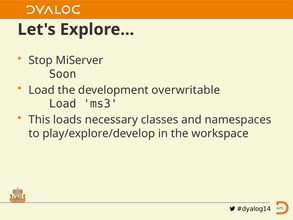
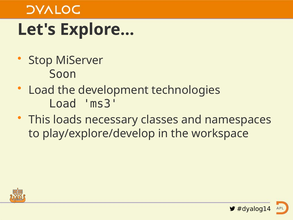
overwritable: overwritable -> technologies
